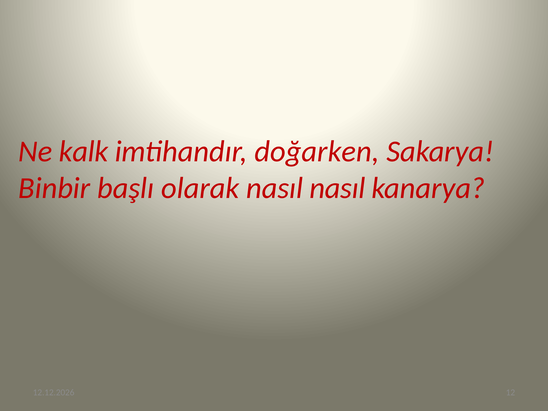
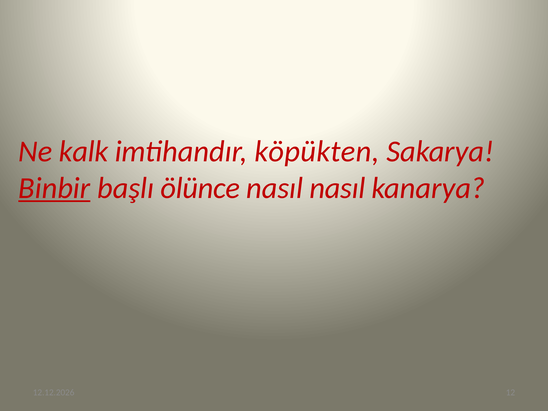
doğarken: doğarken -> köpükten
Binbir underline: none -> present
olarak: olarak -> ölünce
